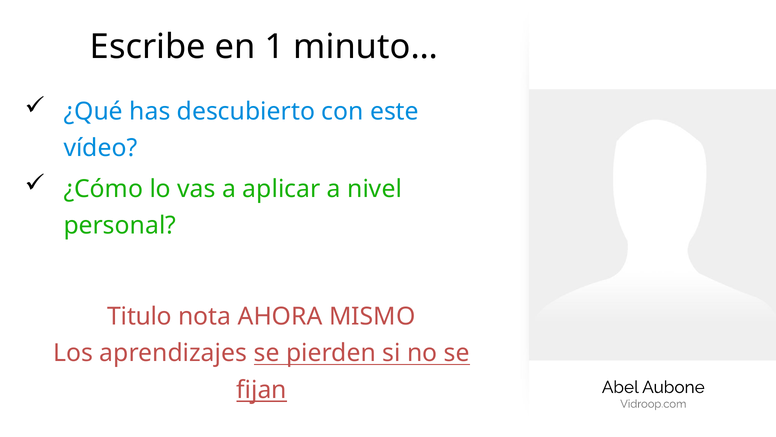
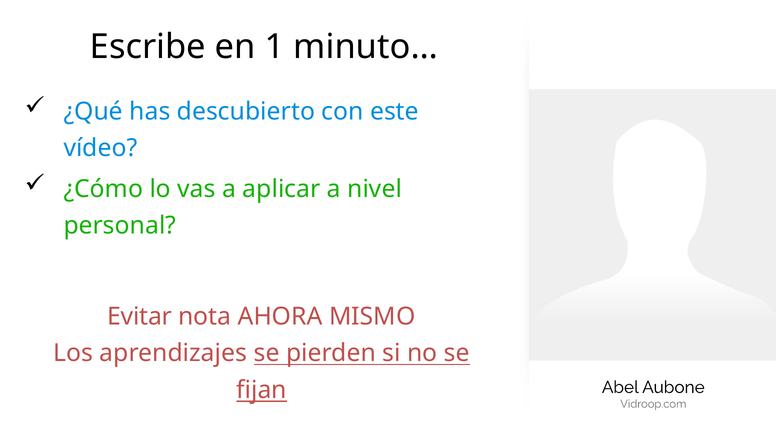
Titulo: Titulo -> Evitar
